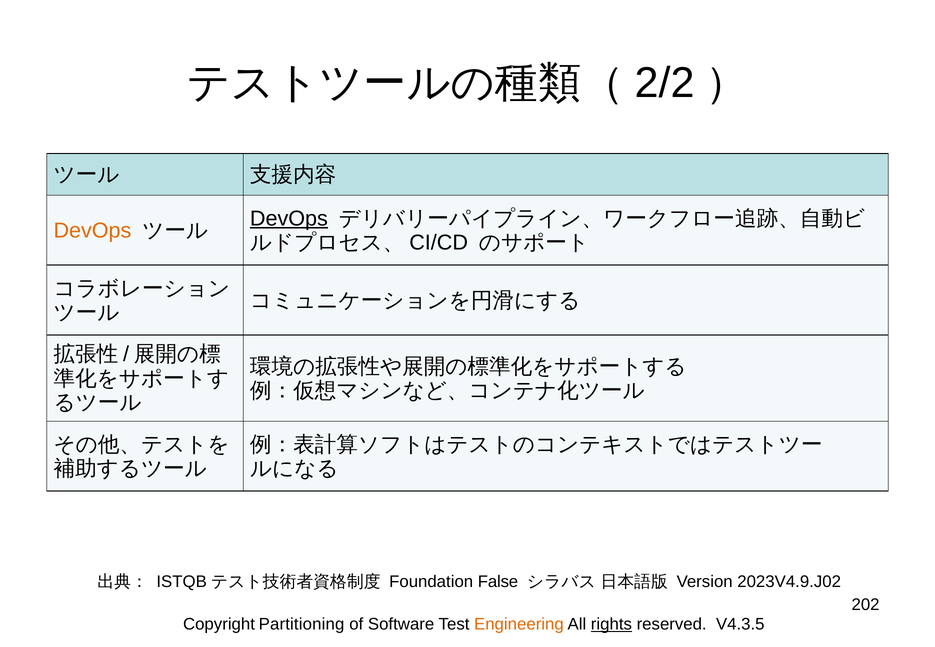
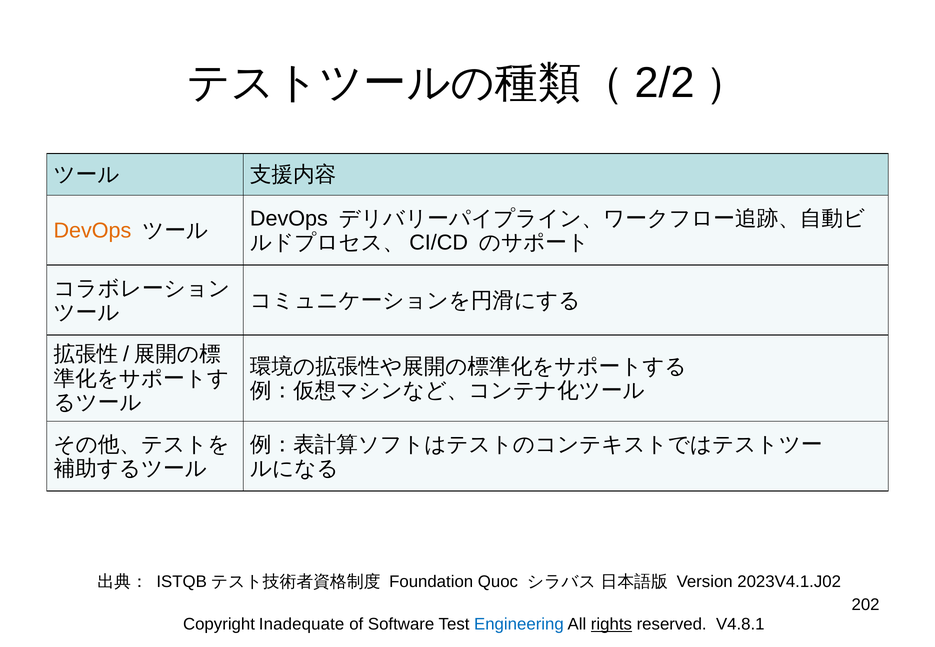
DevOps at (289, 219) underline: present -> none
False: False -> Quoc
2023V4.9.J02: 2023V4.9.J02 -> 2023V4.1.J02
Partitioning: Partitioning -> Inadequate
Engineering colour: orange -> blue
V4.3.5: V4.3.5 -> V4.8.1
